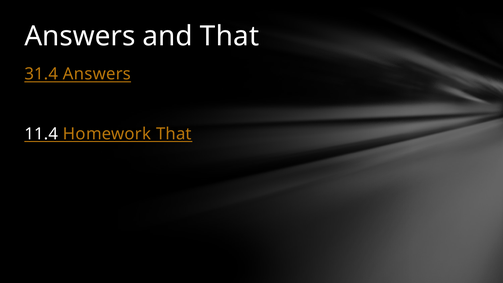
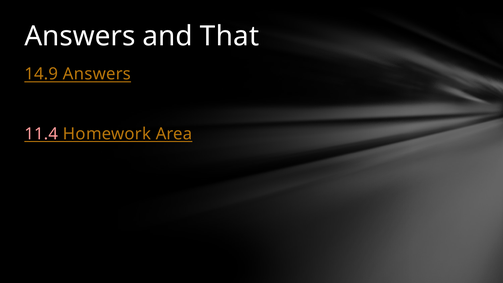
31.4: 31.4 -> 14.9
11.4 colour: white -> pink
Homework That: That -> Area
